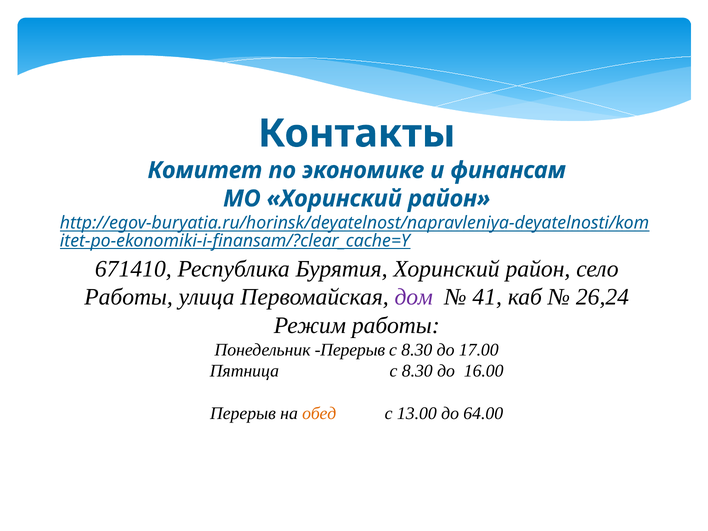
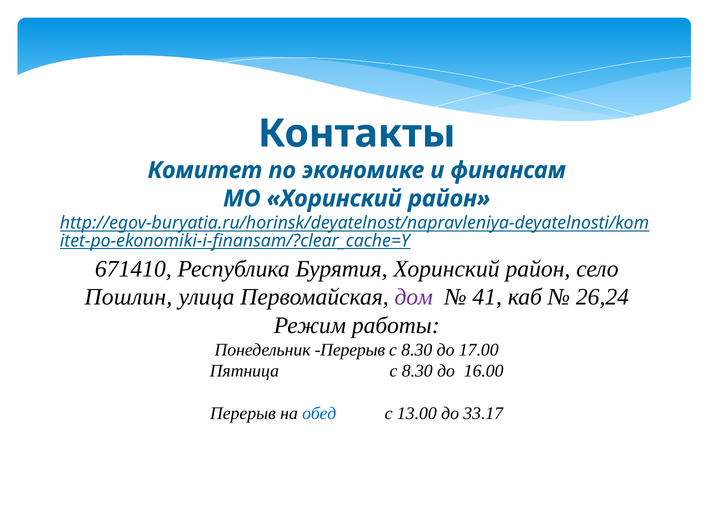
Работы at (129, 297): Работы -> Пошлин
обед colour: orange -> blue
64.00: 64.00 -> 33.17
